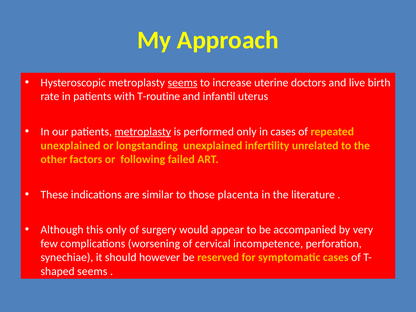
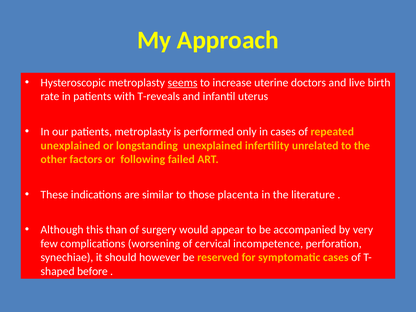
T-routine: T-routine -> T-reveals
metroplasty at (143, 132) underline: present -> none
this only: only -> than
seems at (92, 271): seems -> before
